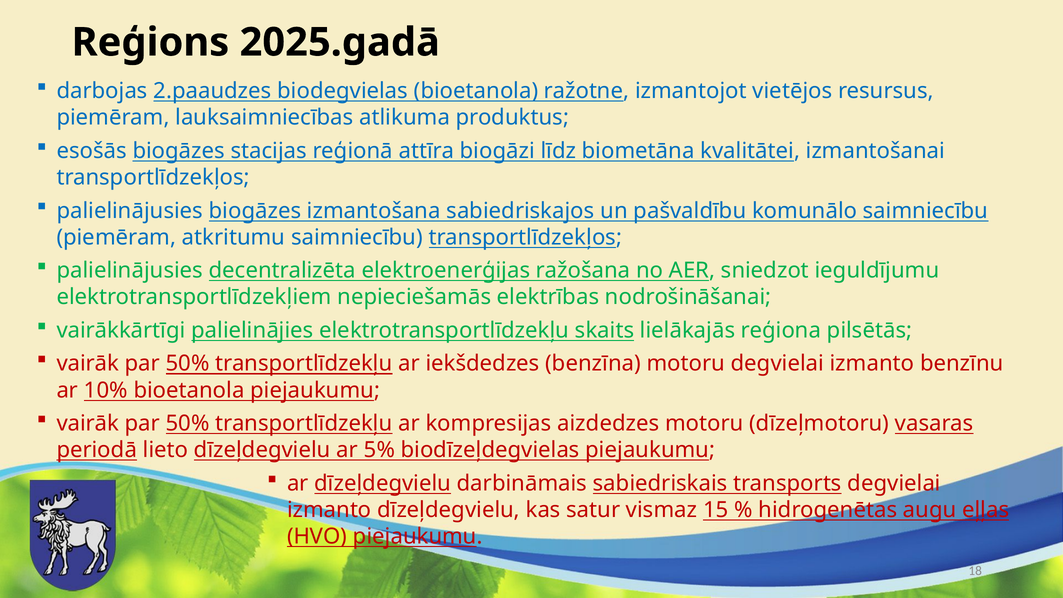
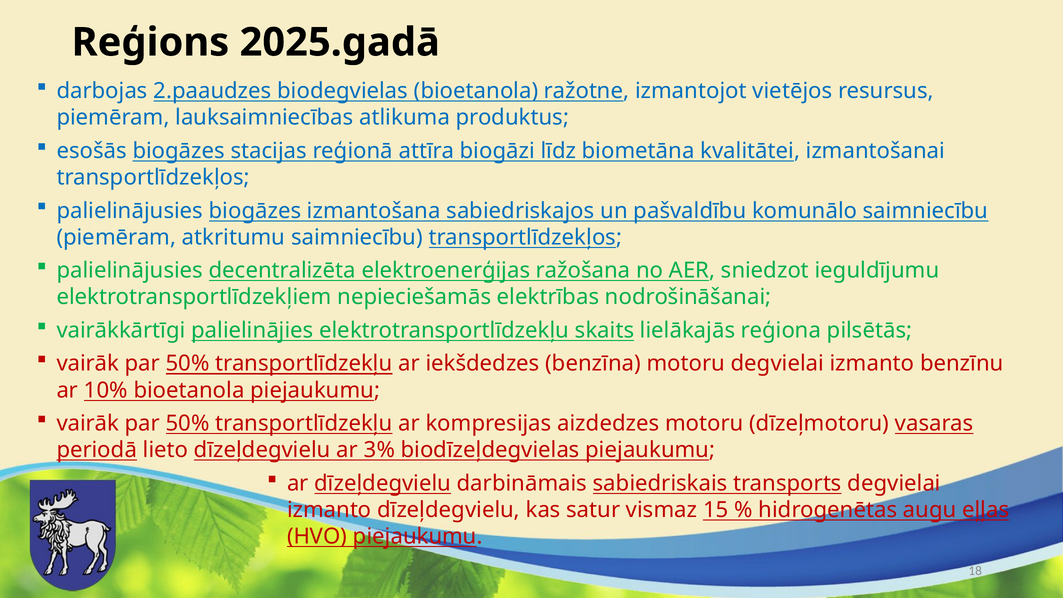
5%: 5% -> 3%
